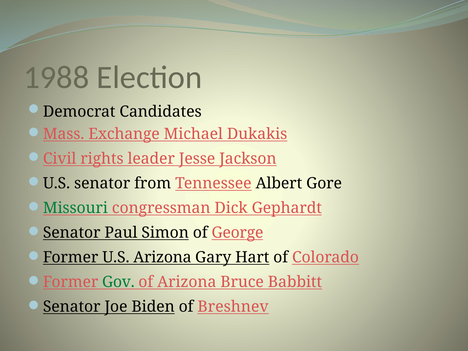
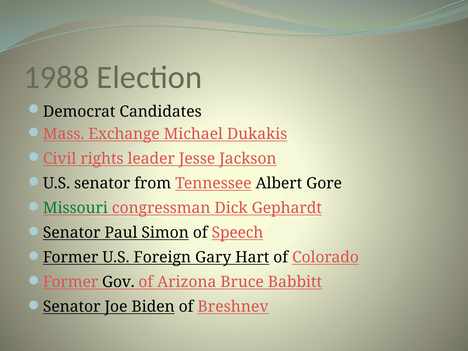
George: George -> Speech
U.S Arizona: Arizona -> Foreign
Gov colour: green -> black
